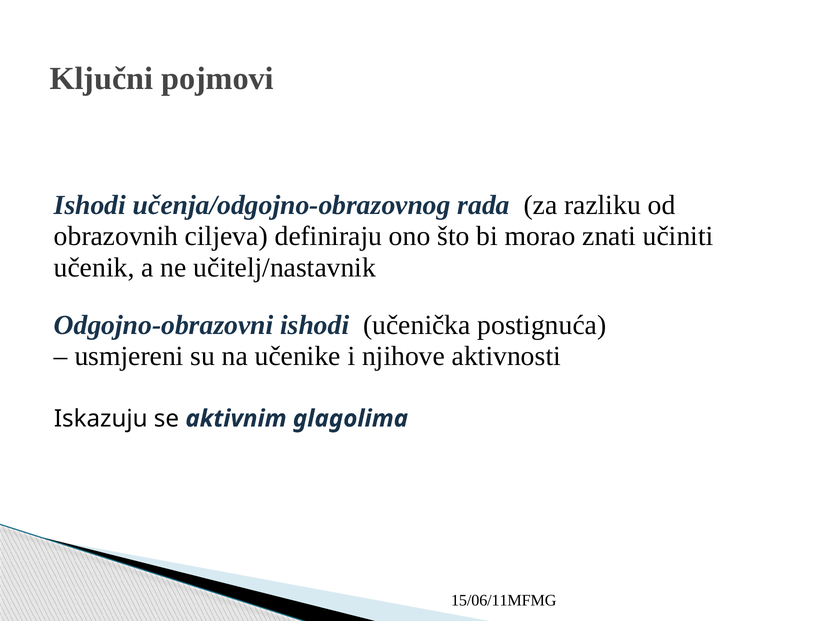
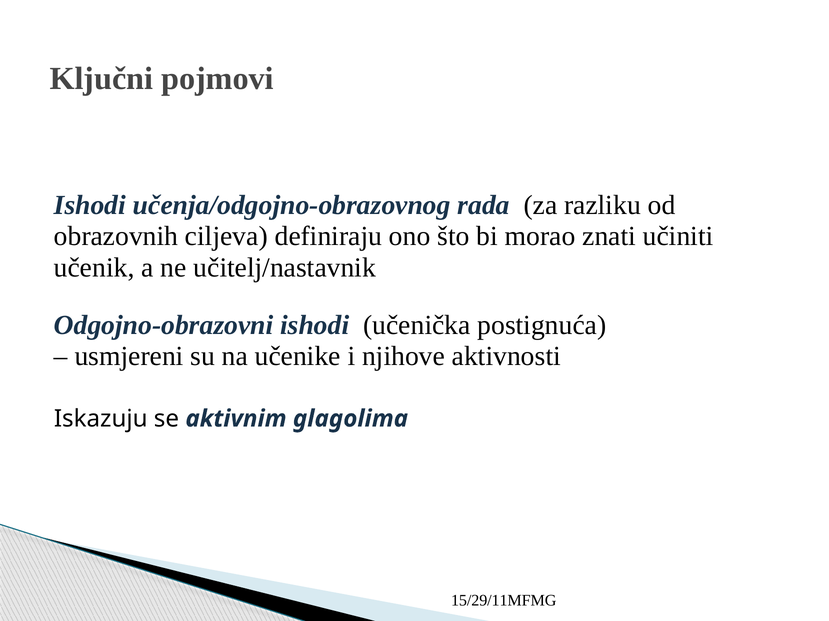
15/06/11MFMG: 15/06/11MFMG -> 15/29/11MFMG
